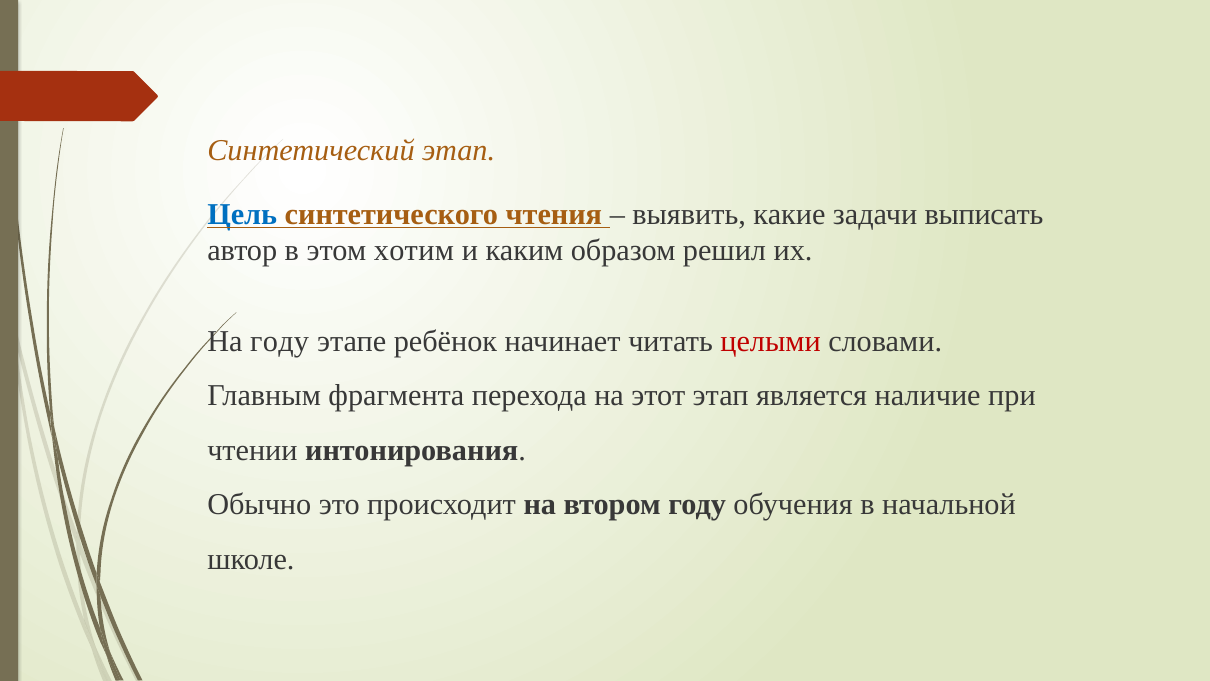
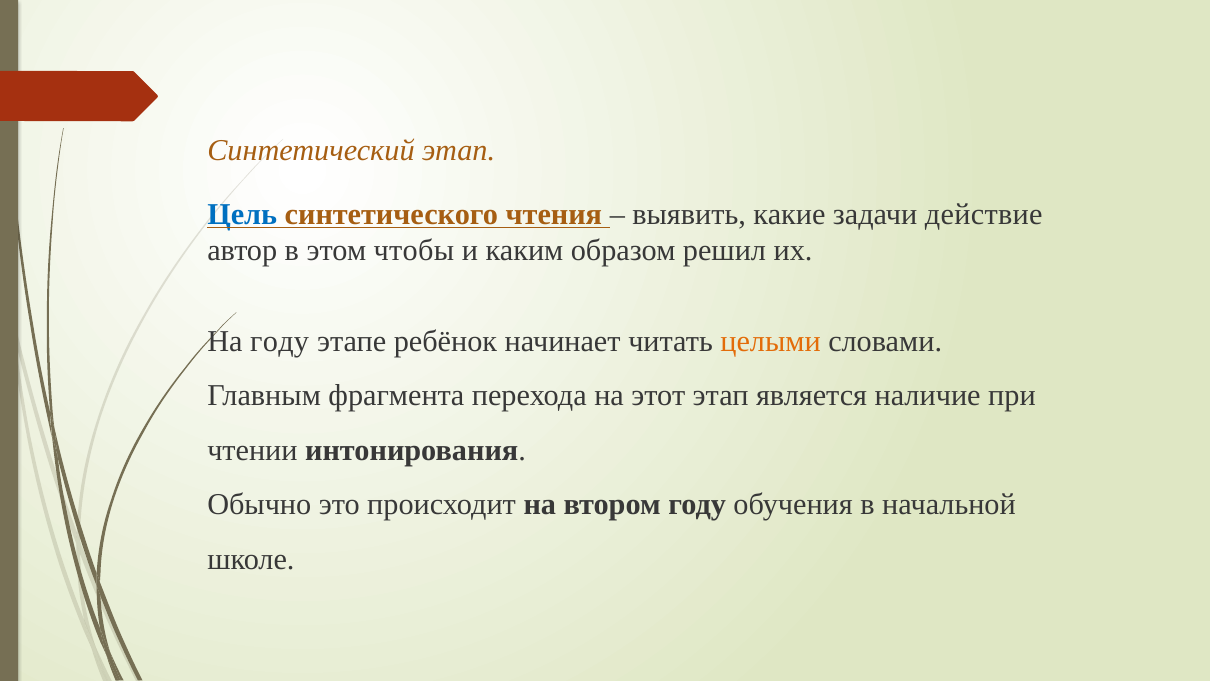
выписать: выписать -> действие
хотим: хотим -> чтобы
целыми colour: red -> orange
